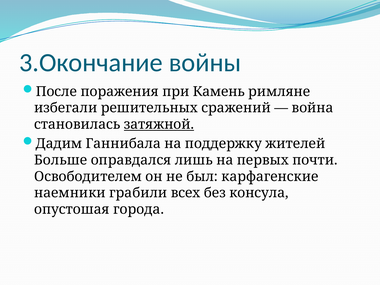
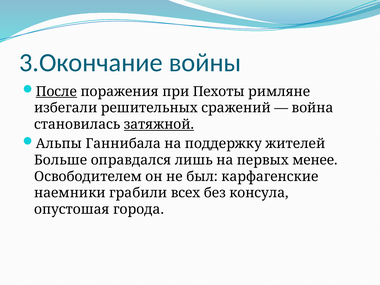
После underline: none -> present
Камень: Камень -> Пехоты
Дадим: Дадим -> Альпы
почти: почти -> менее
